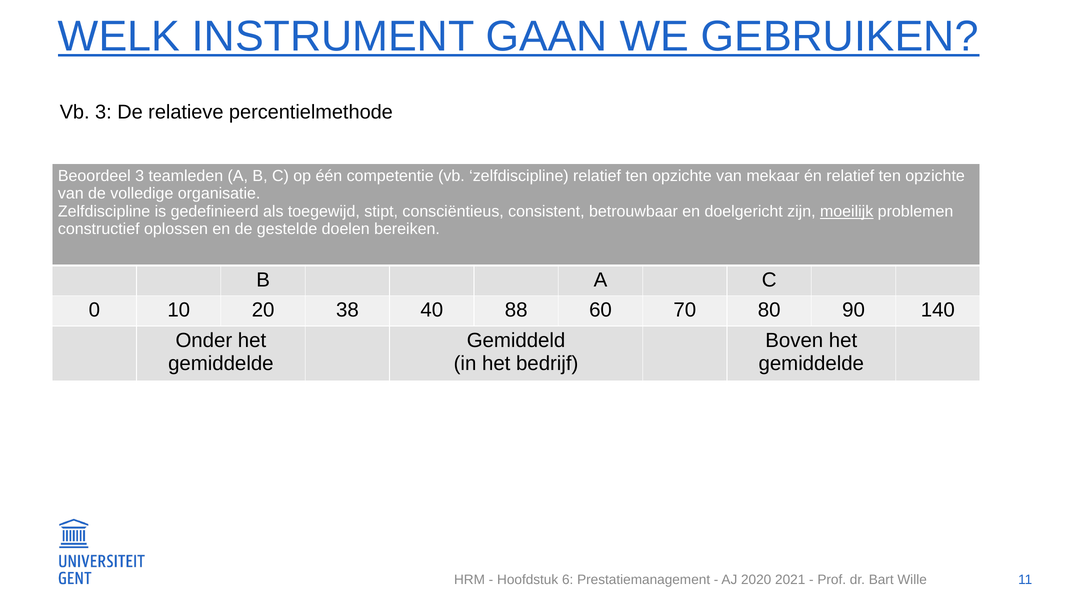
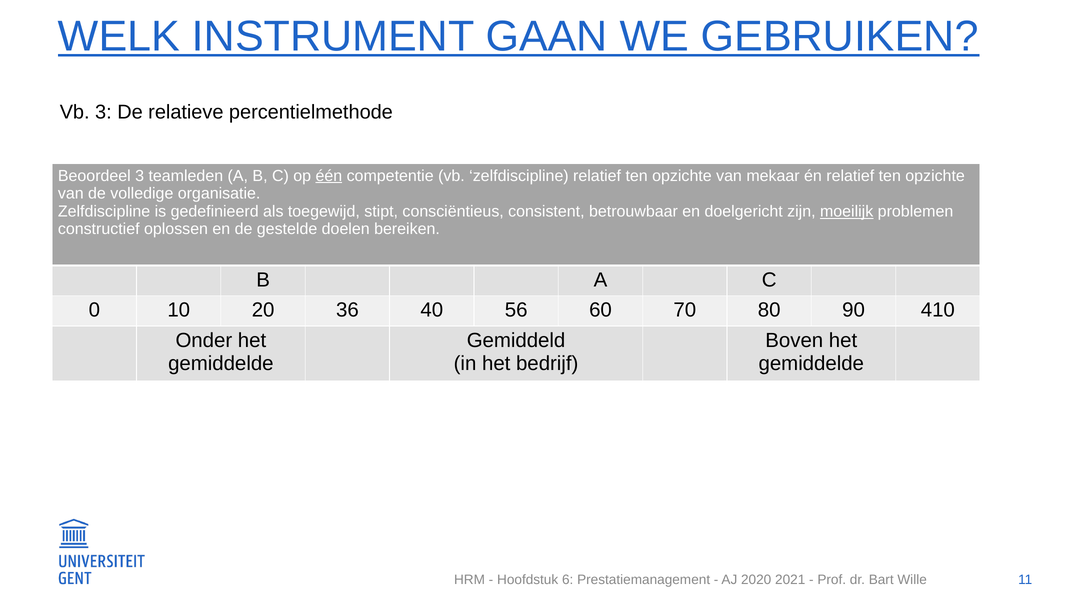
één underline: none -> present
38: 38 -> 36
88: 88 -> 56
140: 140 -> 410
